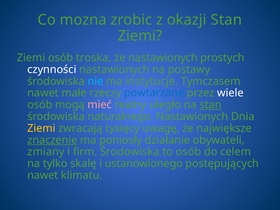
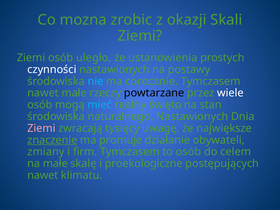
okazji Stan: Stan -> Skali
troska: troska -> uległo
że nastawionych: nastawionych -> ustanowienia
instytucje: instytucje -> corocznie
powtarzane colour: blue -> black
mieć colour: pink -> light blue
uległo: uległo -> święto
stan at (211, 105) underline: present -> none
Ziemi at (41, 128) colour: yellow -> pink
poniosły: poniosły -> promuje
firm Środowiska: Środowiska -> Tymczasem
na tylko: tylko -> małe
ustanowionego: ustanowionego -> proekologiczne
